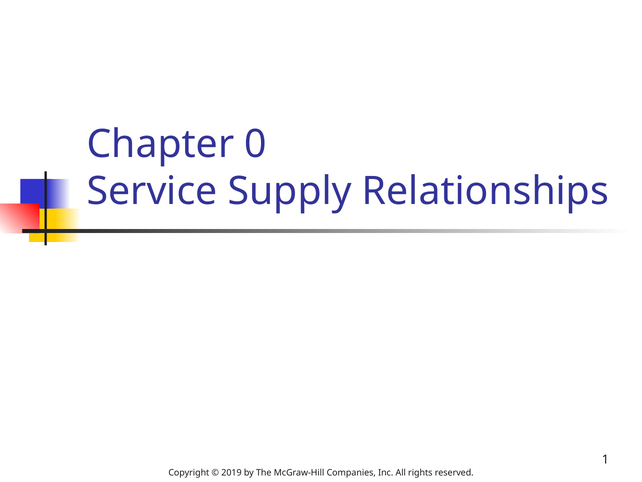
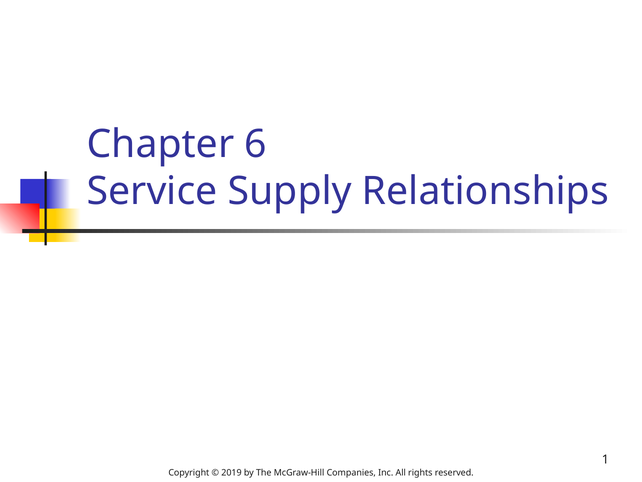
0: 0 -> 6
